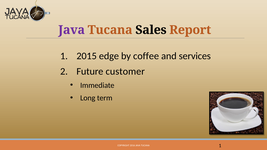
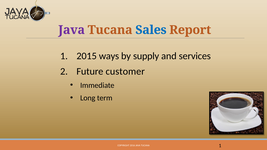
Sales colour: black -> blue
edge: edge -> ways
coffee: coffee -> supply
